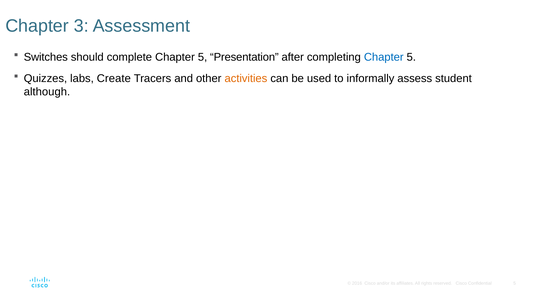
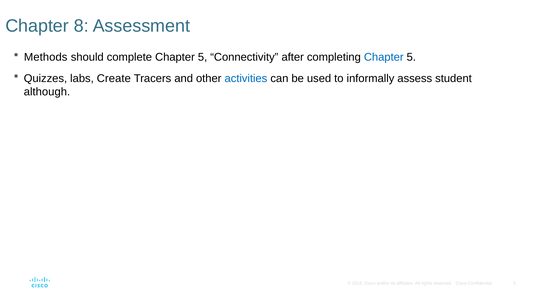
3: 3 -> 8
Switches: Switches -> Methods
Presentation: Presentation -> Connectivity
activities colour: orange -> blue
